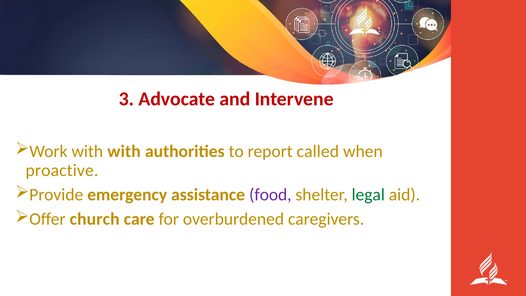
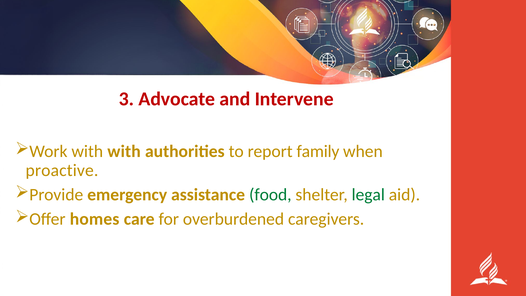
called: called -> family
food colour: purple -> green
church: church -> homes
